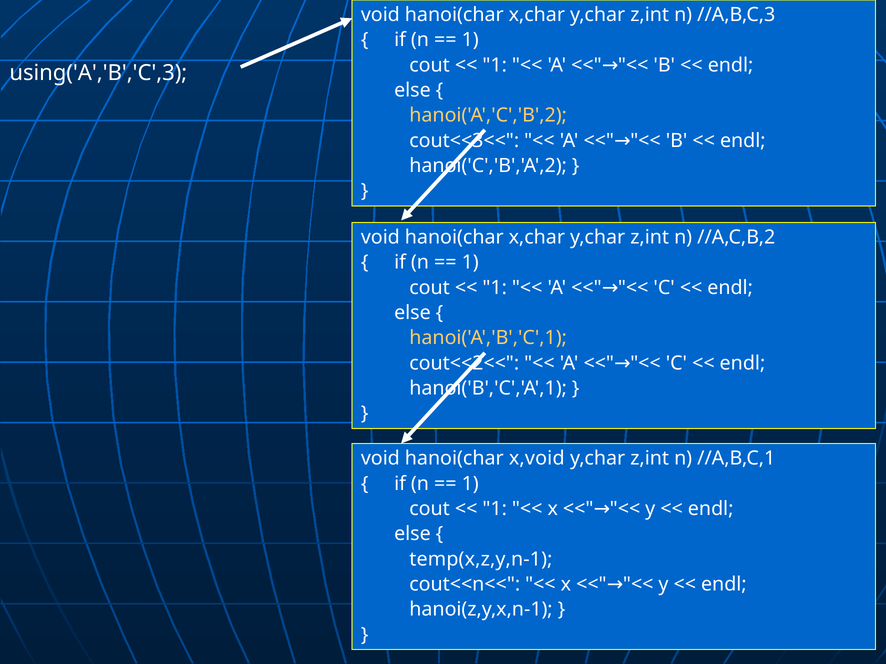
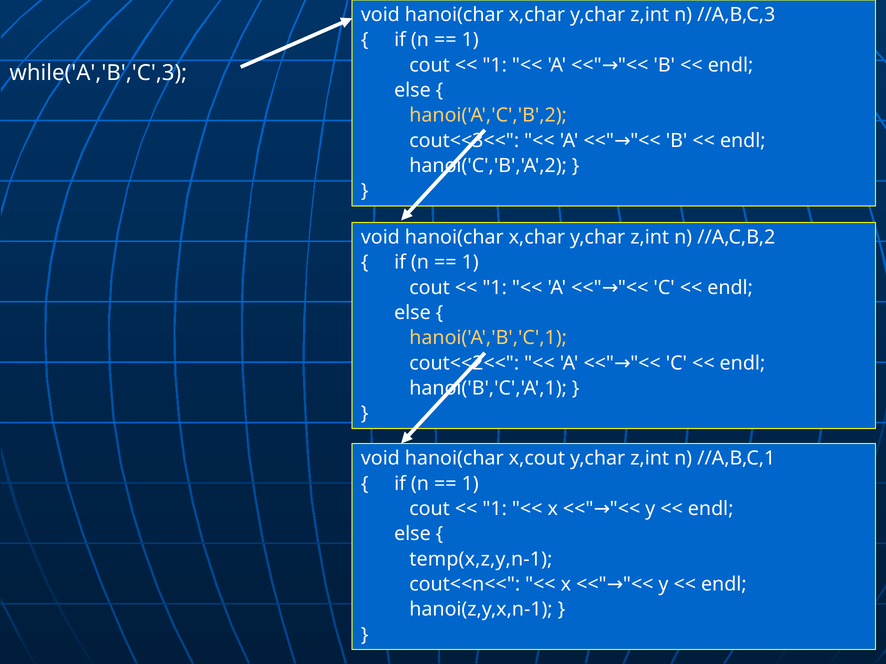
using('A','B','C',3: using('A','B','C',3 -> while('A','B','C',3
x,void: x,void -> x,cout
